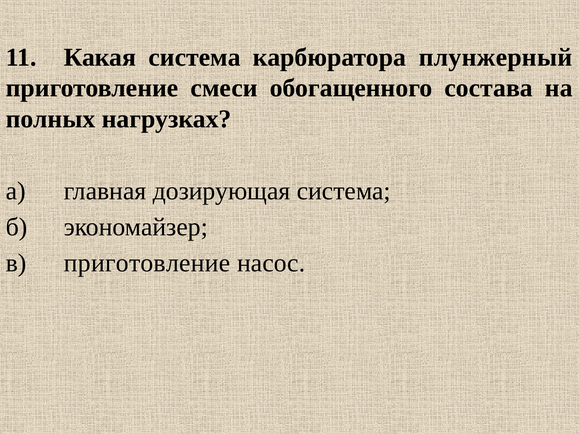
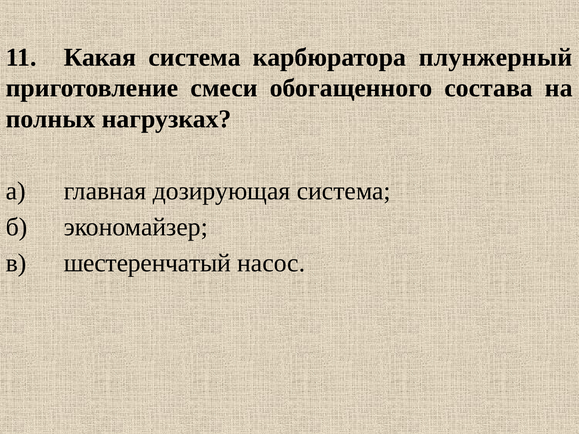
в приготовление: приготовление -> шестеренчатый
